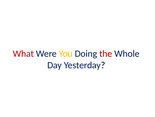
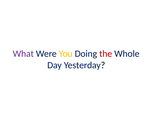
What colour: red -> purple
